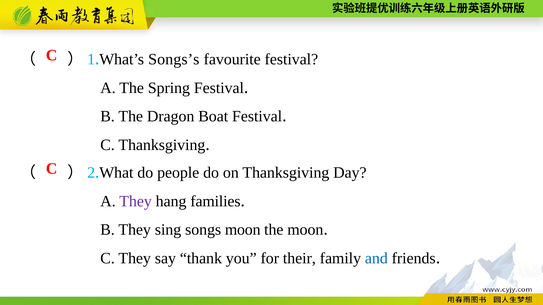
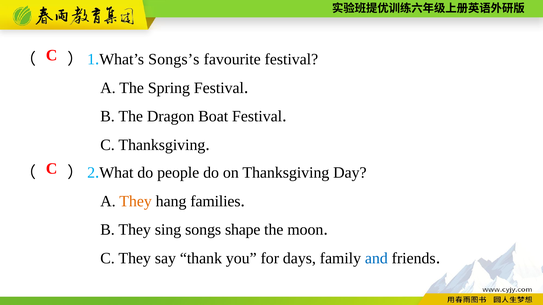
They at (136, 201) colour: purple -> orange
songs moon: moon -> shape
their: their -> days
